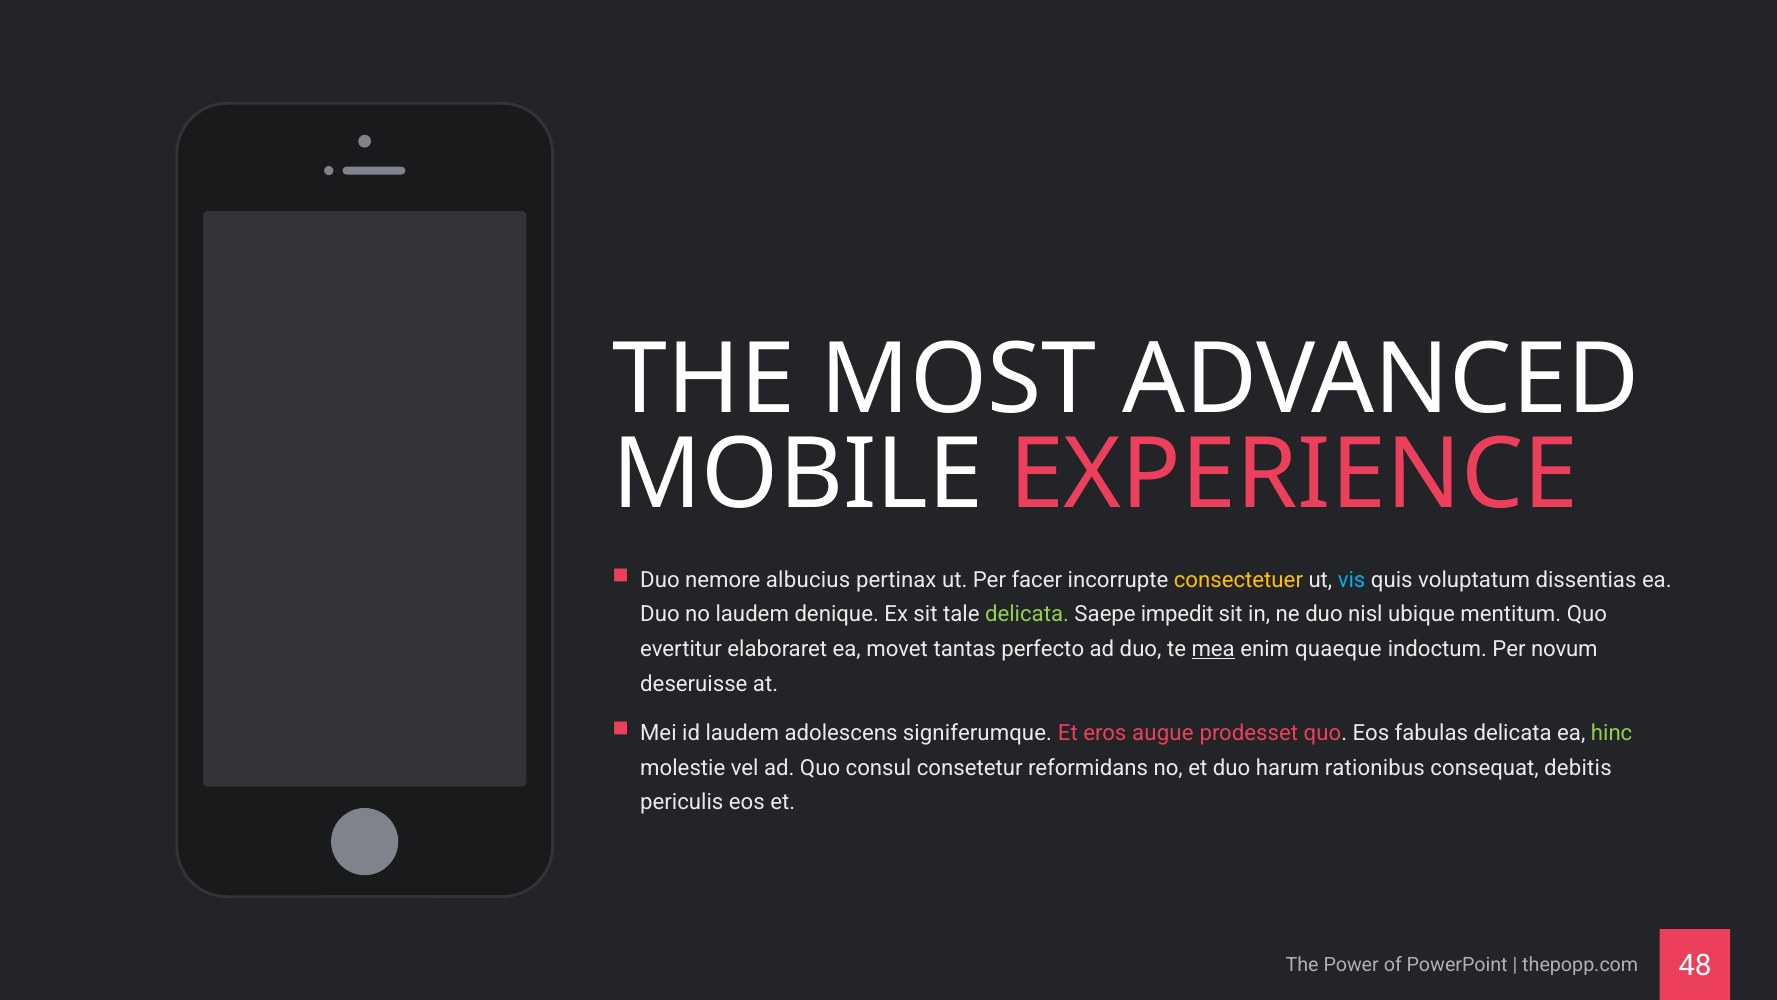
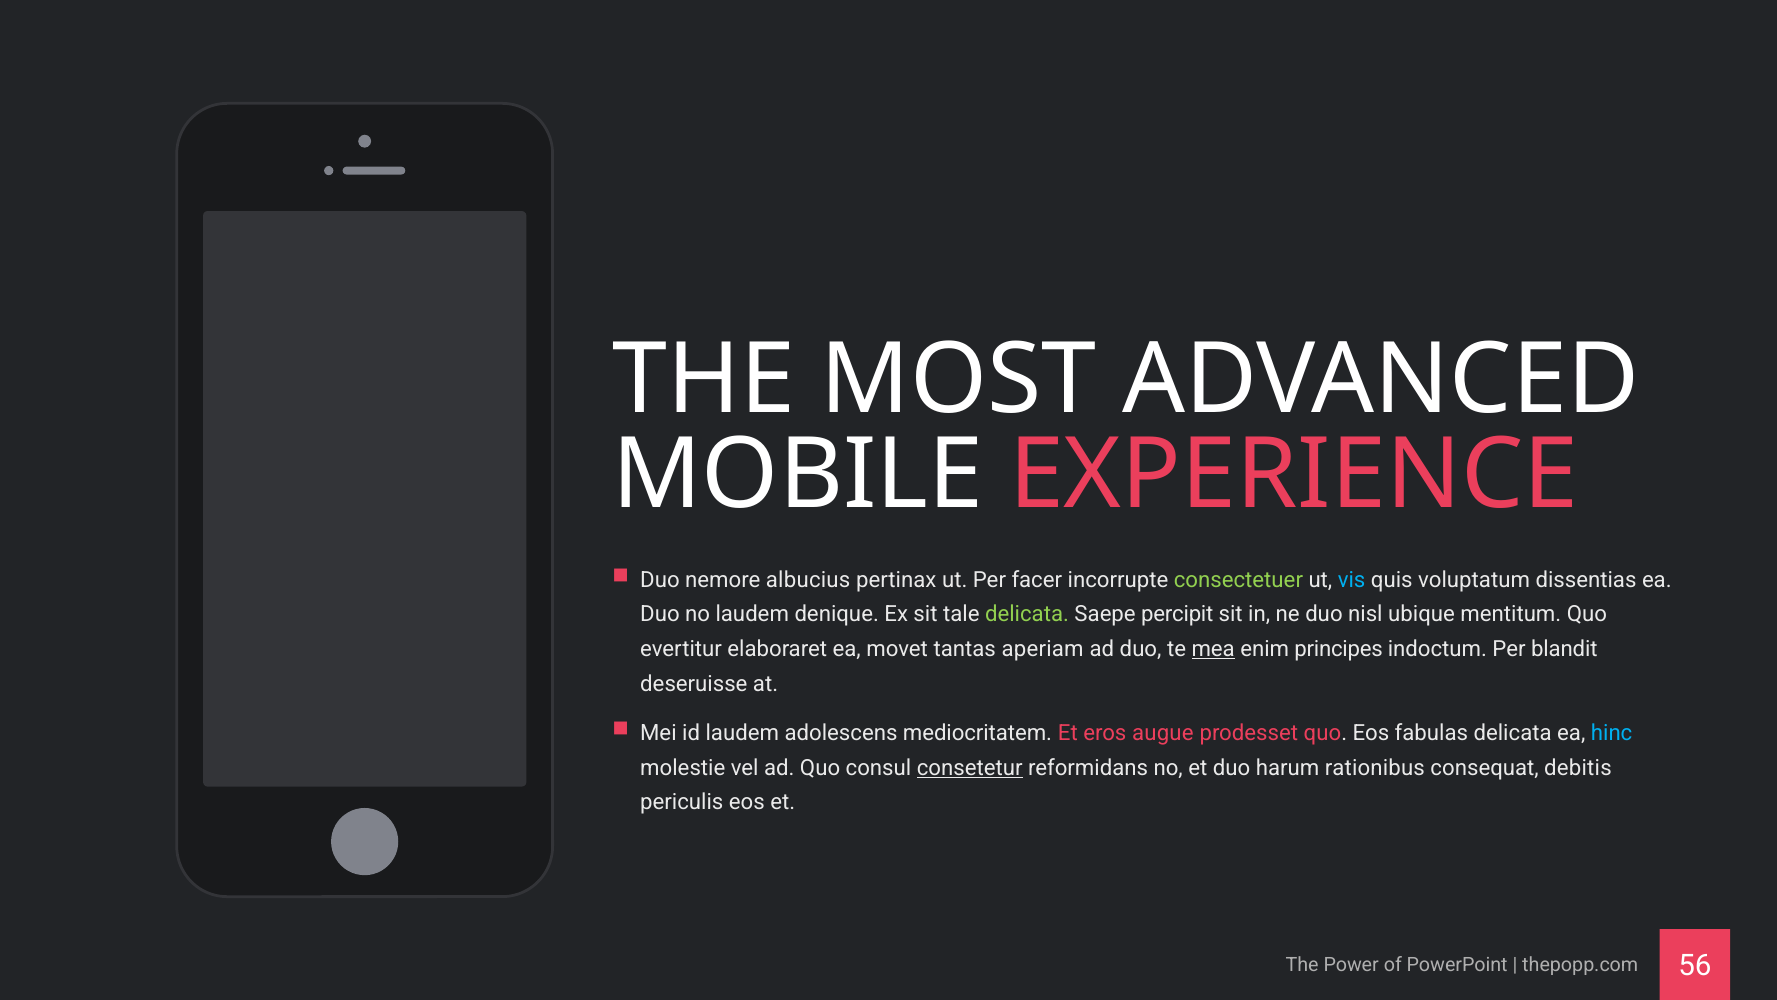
consectetuer colour: yellow -> light green
impedit: impedit -> percipit
perfecto: perfecto -> aperiam
quaeque: quaeque -> principes
novum: novum -> blandit
signiferumque: signiferumque -> mediocritatem
hinc colour: light green -> light blue
consetetur underline: none -> present
48: 48 -> 56
